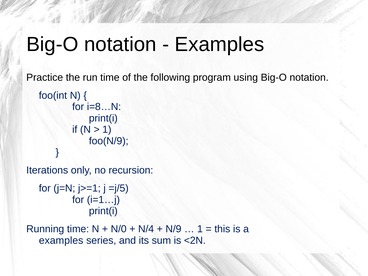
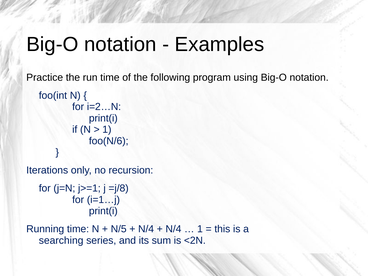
i=8…N: i=8…N -> i=2…N
foo(N/9: foo(N/9 -> foo(N/6
=j/5: =j/5 -> =j/8
N/0: N/0 -> N/5
N/9 at (173, 229): N/9 -> N/4
examples at (61, 240): examples -> searching
